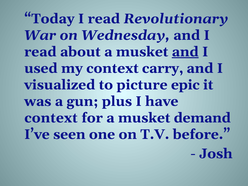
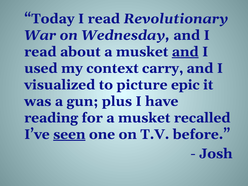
context at (51, 118): context -> reading
demand: demand -> recalled
seen underline: none -> present
